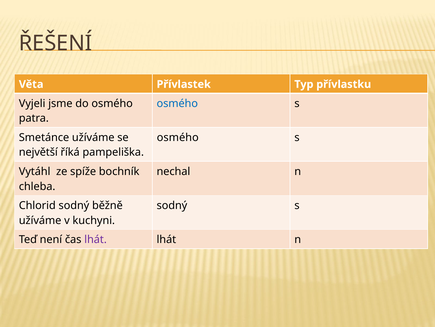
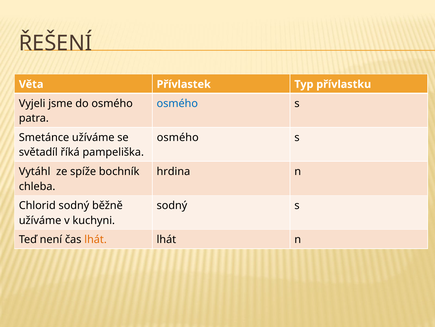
největší: největší -> světadíl
nechal: nechal -> hrdina
lhát at (96, 239) colour: purple -> orange
